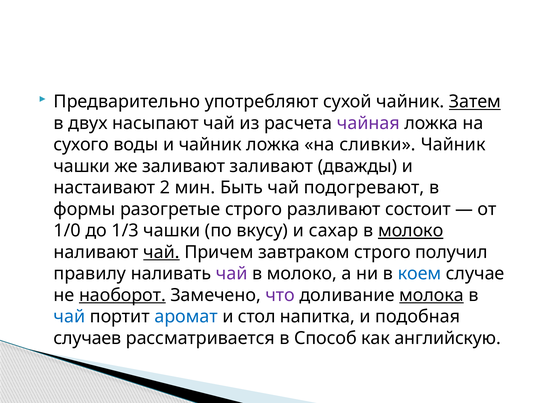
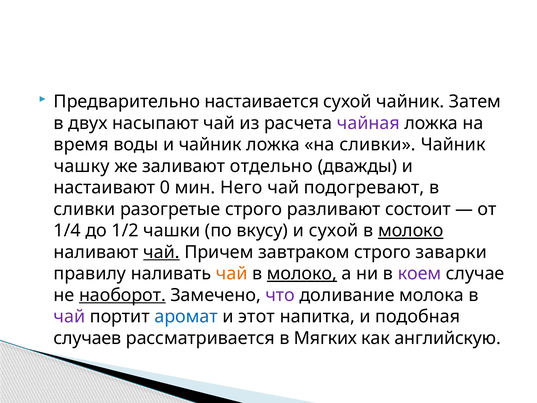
употребляют: употребляют -> настаивается
Затем underline: present -> none
сухого: сухого -> время
чашки at (82, 166): чашки -> чашку
заливают заливают: заливают -> отдельно
2: 2 -> 0
Быть: Быть -> Него
формы at (85, 209): формы -> сливки
1/0: 1/0 -> 1/4
1/3: 1/3 -> 1/2
и сахар: сахар -> сухой
получил: получил -> заварки
чай at (232, 273) colour: purple -> orange
молоко at (302, 273) underline: none -> present
коем colour: blue -> purple
молока underline: present -> none
чай at (69, 316) colour: blue -> purple
стол: стол -> этот
Способ: Способ -> Мягких
